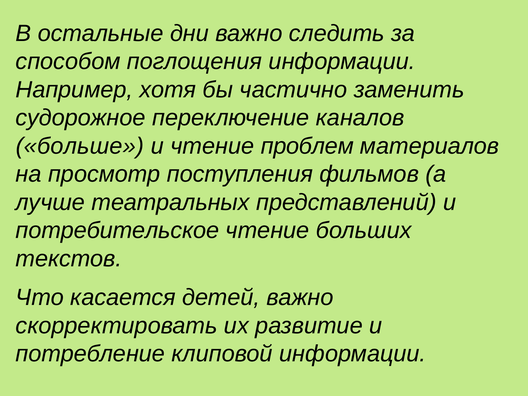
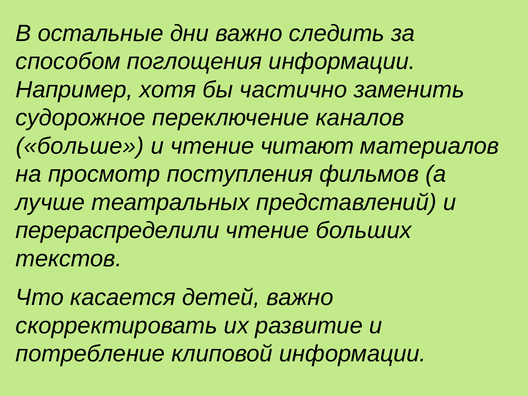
проблем: проблем -> читают
потребительское: потребительское -> перераспределили
